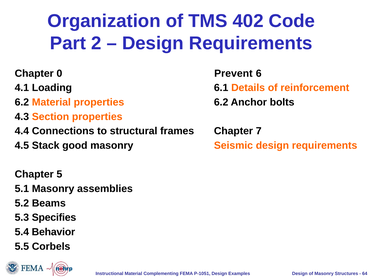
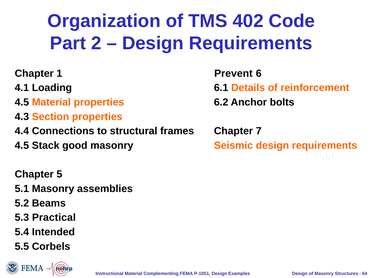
0: 0 -> 1
6.2 at (22, 102): 6.2 -> 4.5
Specifies: Specifies -> Practical
Behavior: Behavior -> Intended
